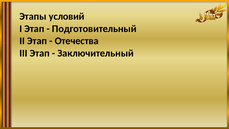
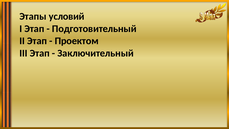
Отечества: Отечества -> Проектом
